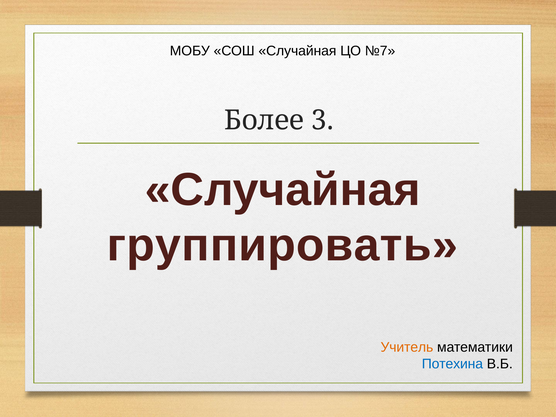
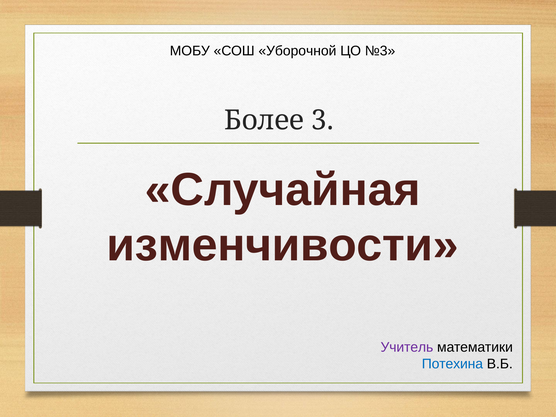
СОШ Случайная: Случайная -> Уборочной
№7: №7 -> №3
группировать: группировать -> изменчивости
Учитель colour: orange -> purple
